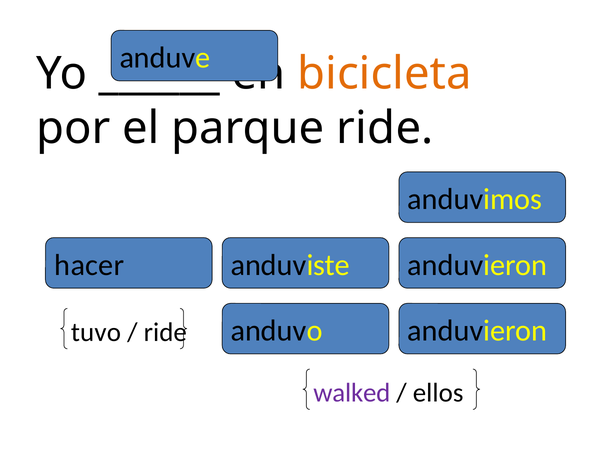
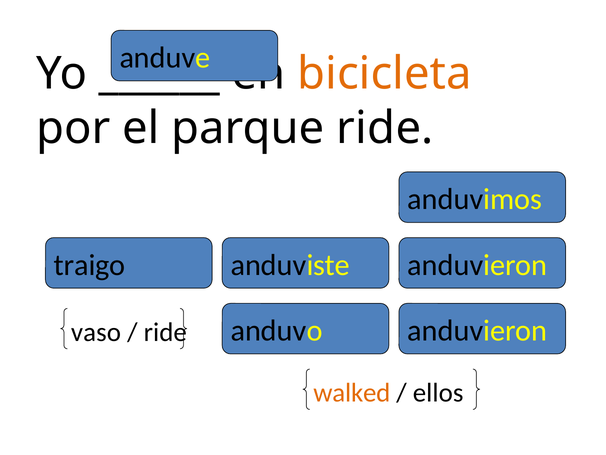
hacer: hacer -> traigo
tuvo: tuvo -> vaso
walked colour: purple -> orange
